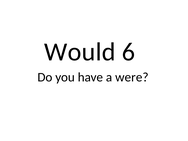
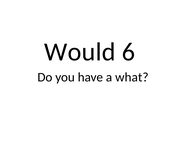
were: were -> what
